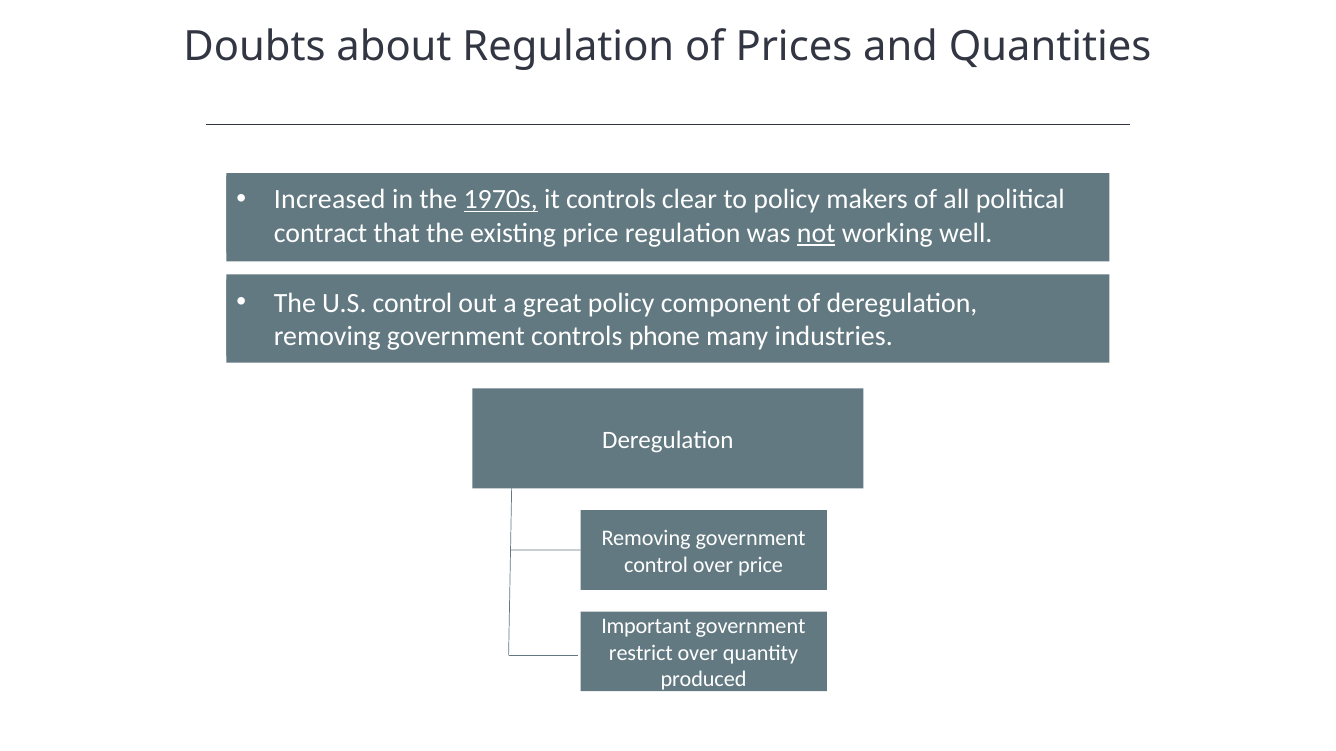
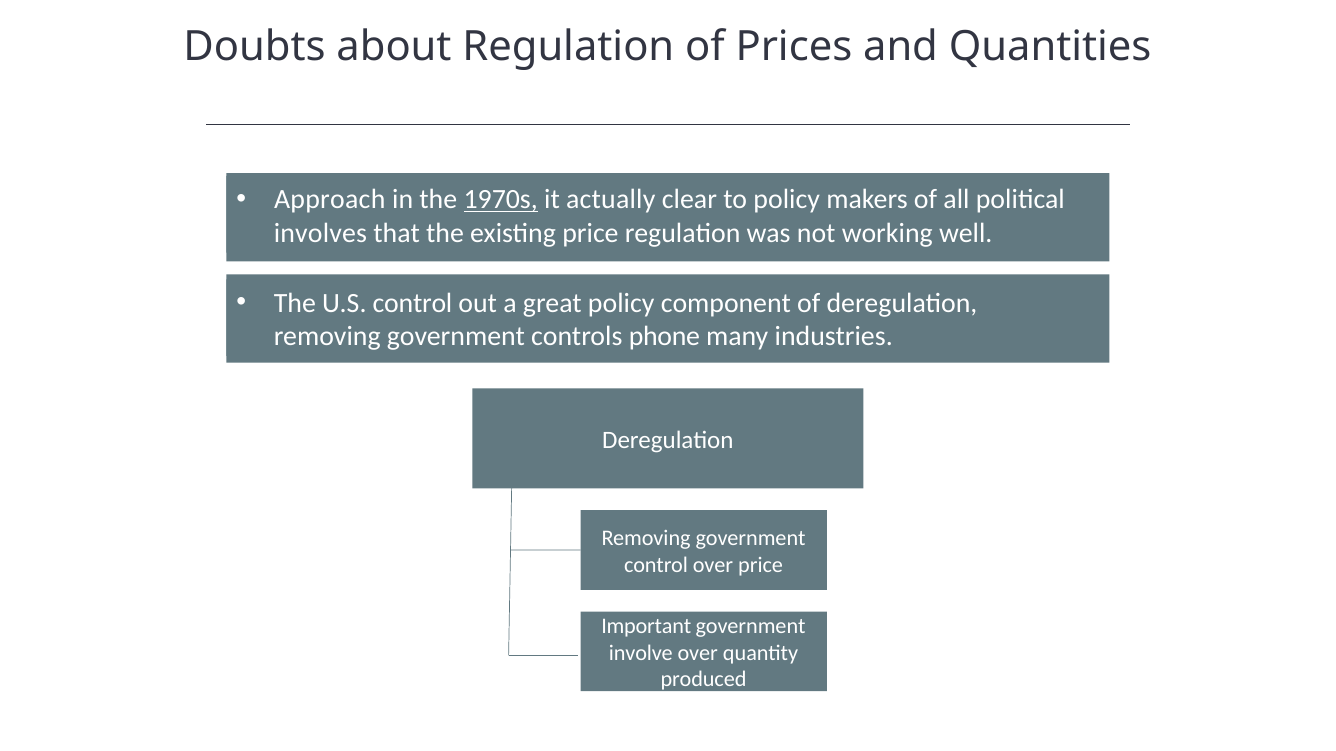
Increased: Increased -> Approach
it controls: controls -> actually
contract: contract -> involves
not underline: present -> none
restrict: restrict -> involve
